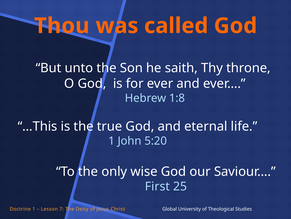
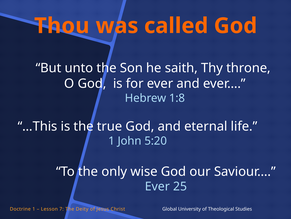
First at (157, 186): First -> Ever
